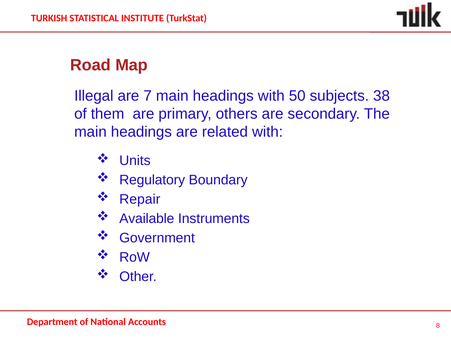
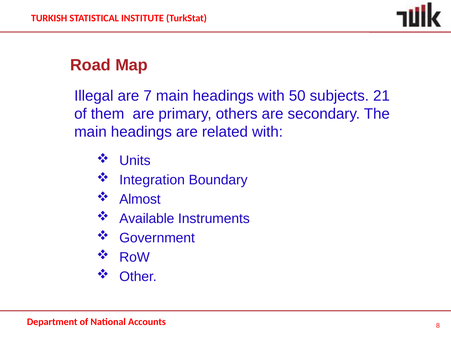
38: 38 -> 21
Regulatory: Regulatory -> Integration
Repair: Repair -> Almost
